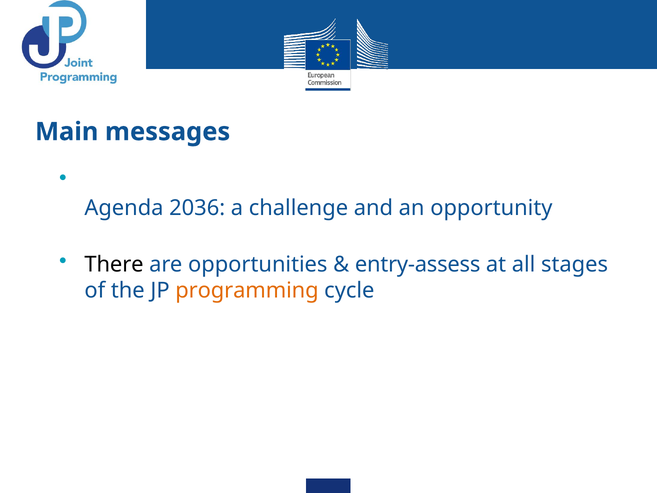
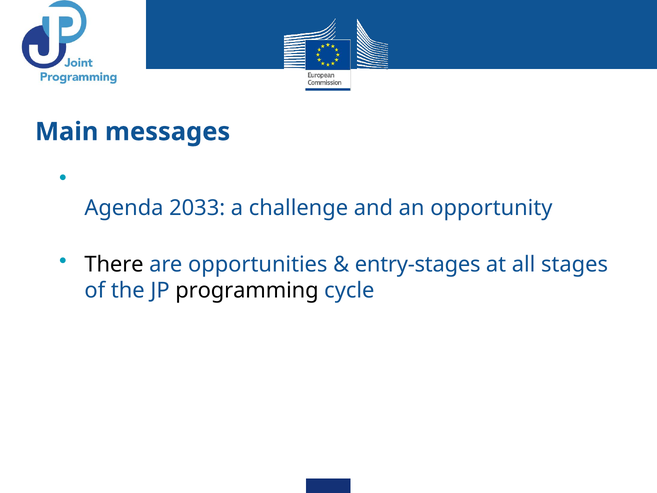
2036: 2036 -> 2033
entry-assess: entry-assess -> entry-stages
programming colour: orange -> black
